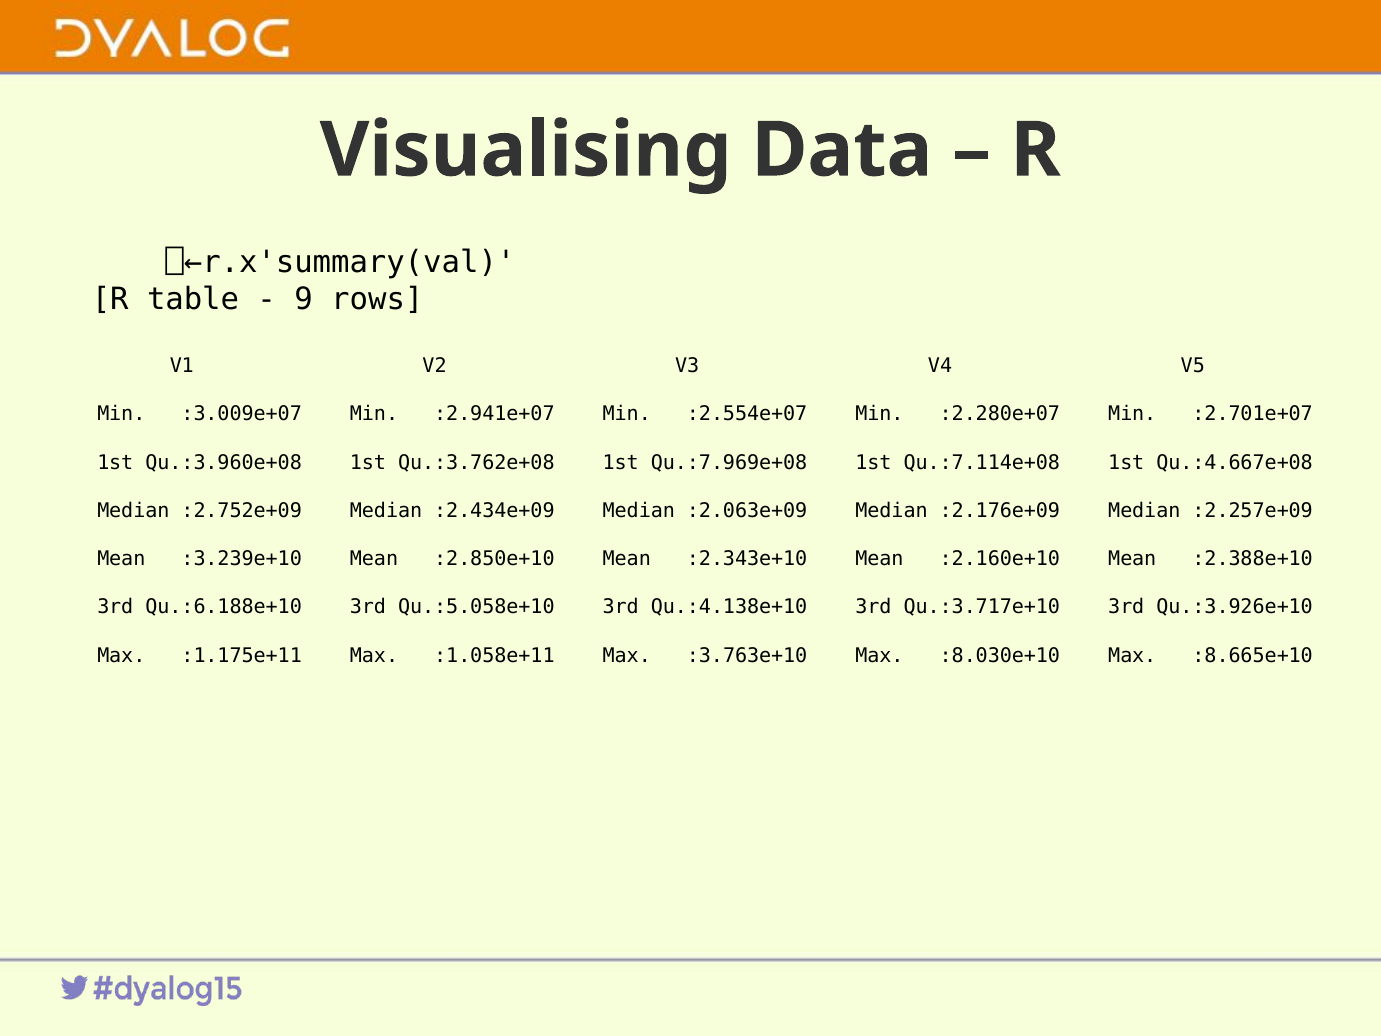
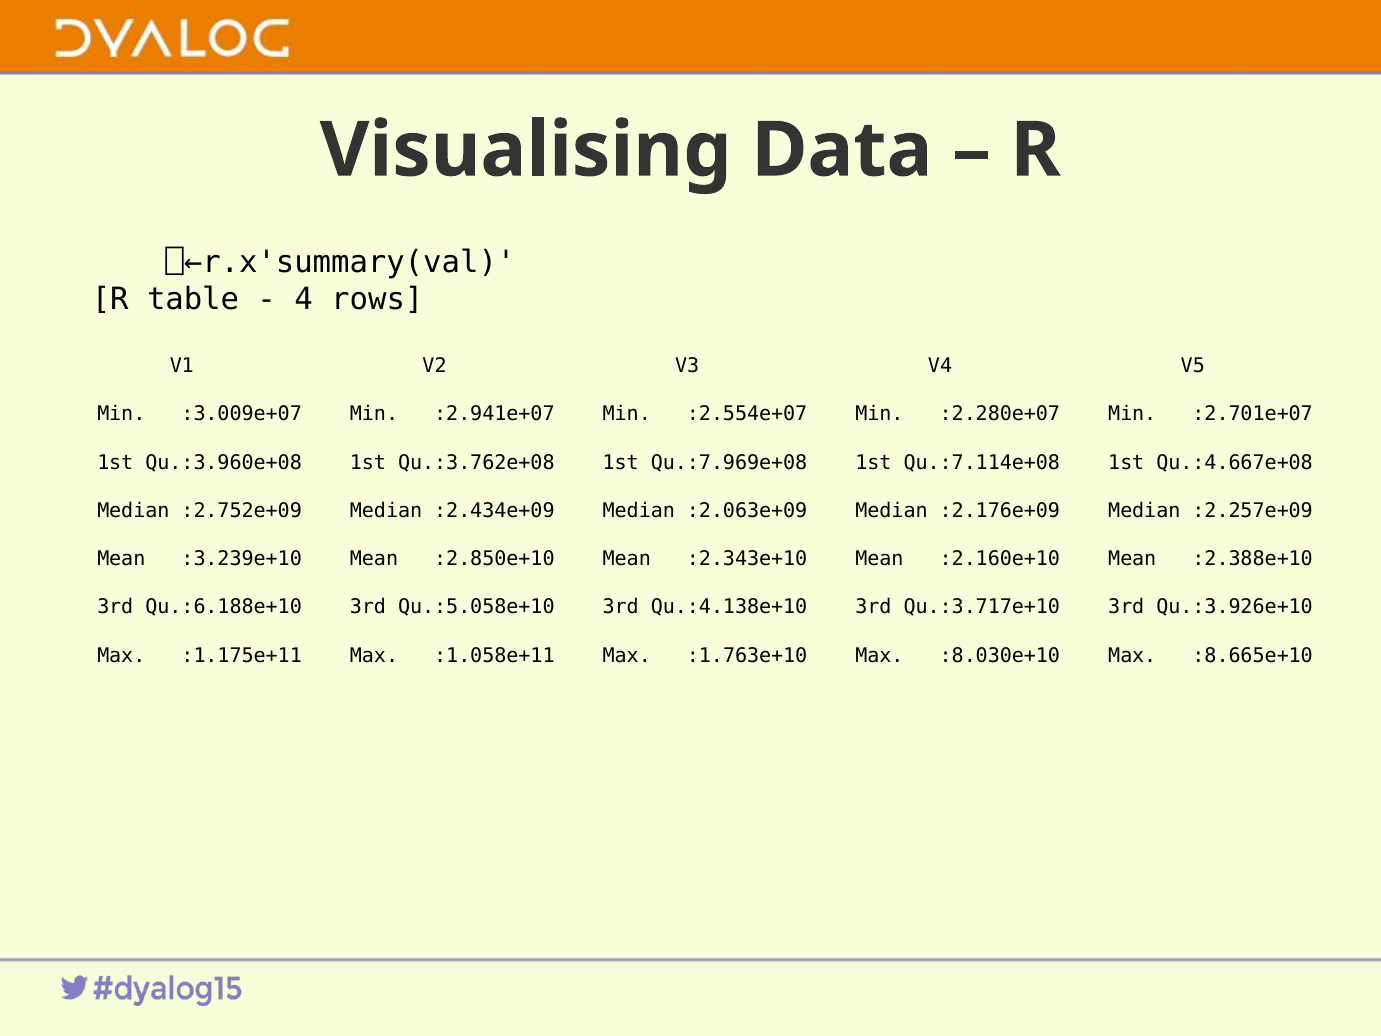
9: 9 -> 4
:3.763e+10: :3.763e+10 -> :1.763e+10
